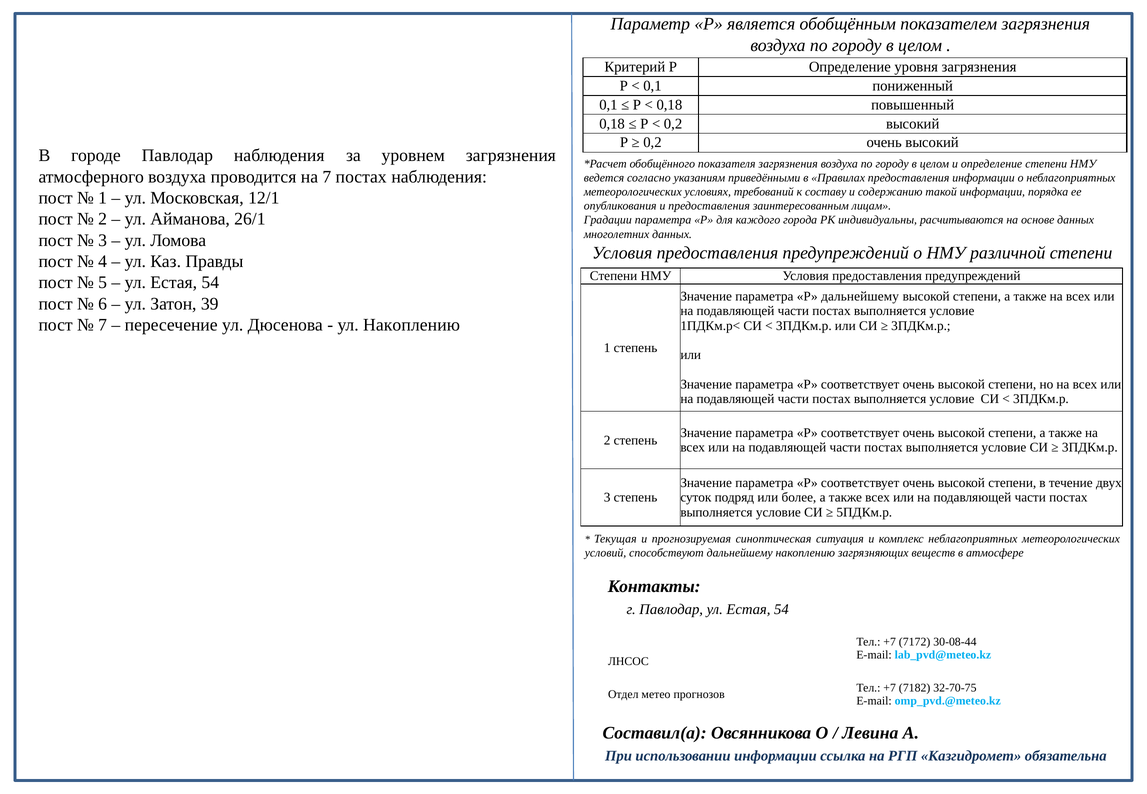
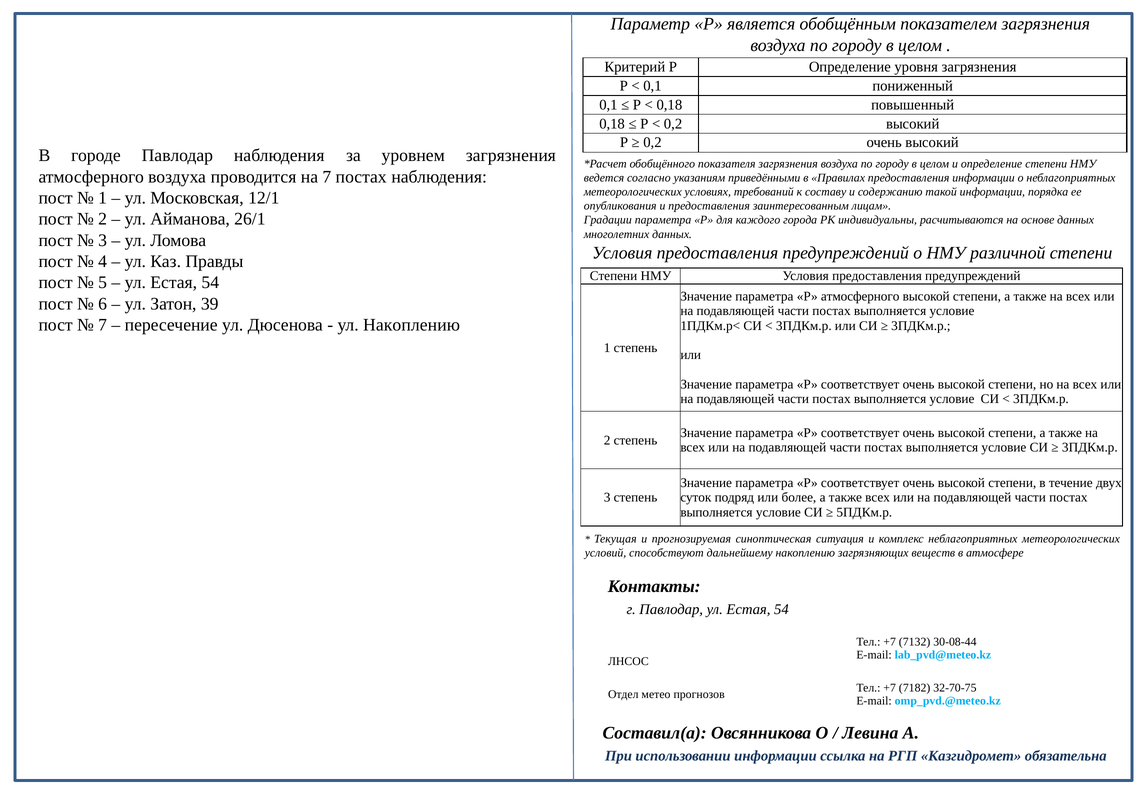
Р дальнейшему: дальнейшему -> атмосферного
7172: 7172 -> 7132
